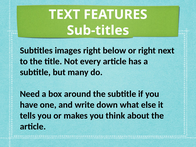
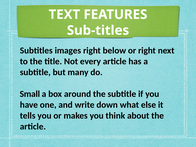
Need: Need -> Small
